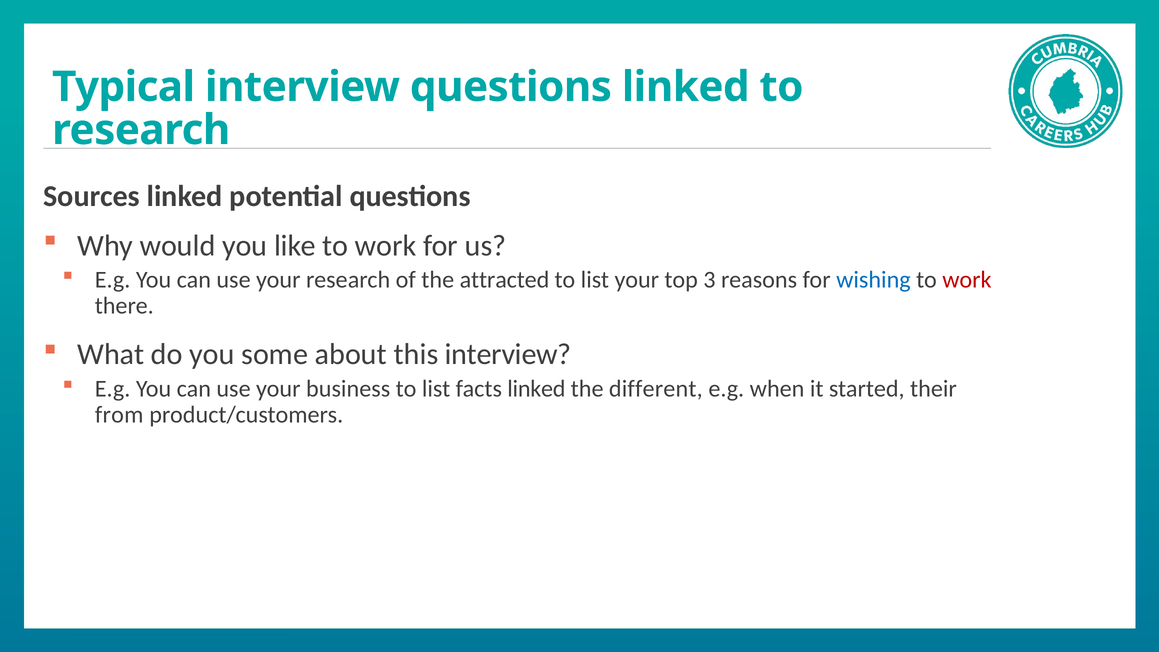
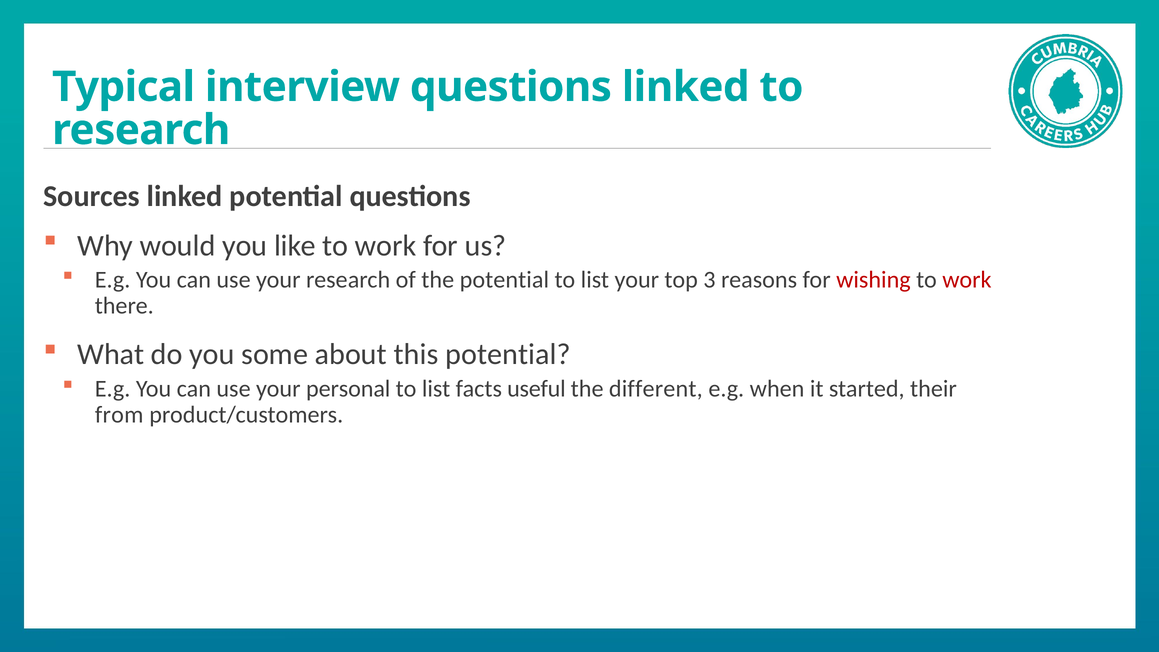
the attracted: attracted -> potential
wishing colour: blue -> red
this interview: interview -> potential
business: business -> personal
facts linked: linked -> useful
